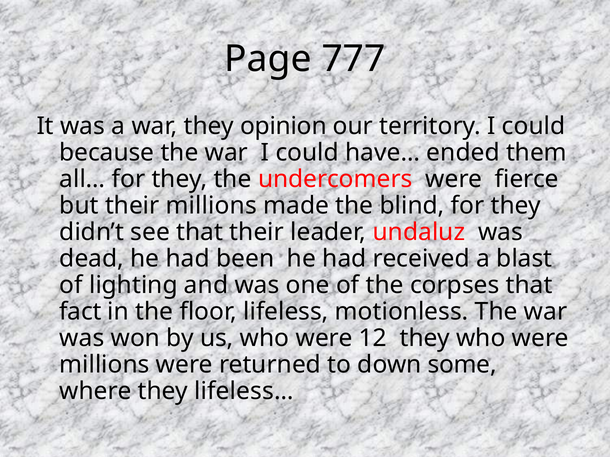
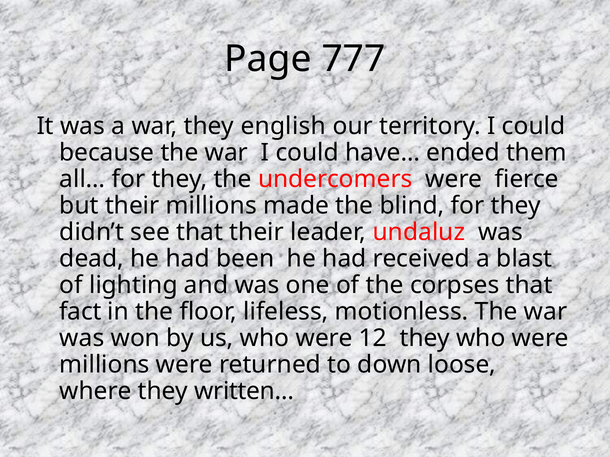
opinion: opinion -> english
some: some -> loose
lifeless…: lifeless… -> written…
